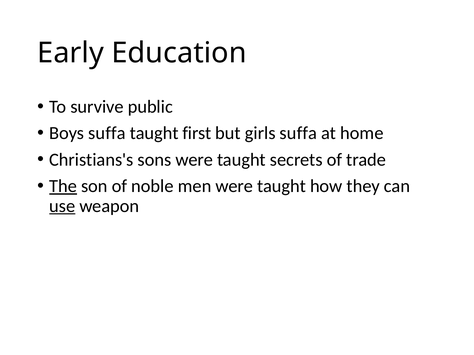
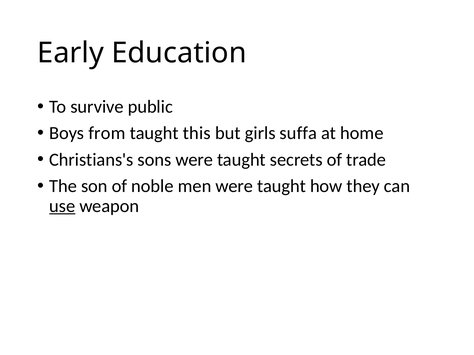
Boys suffa: suffa -> from
first: first -> this
The underline: present -> none
